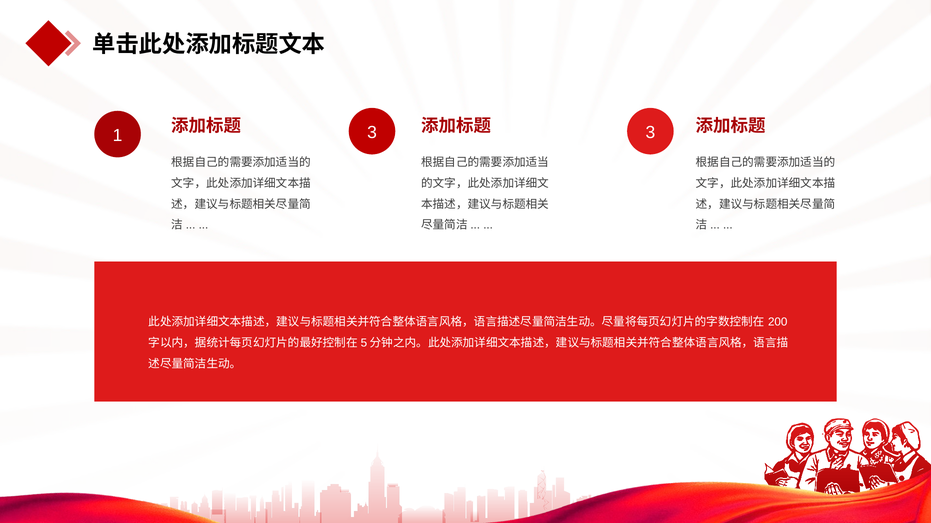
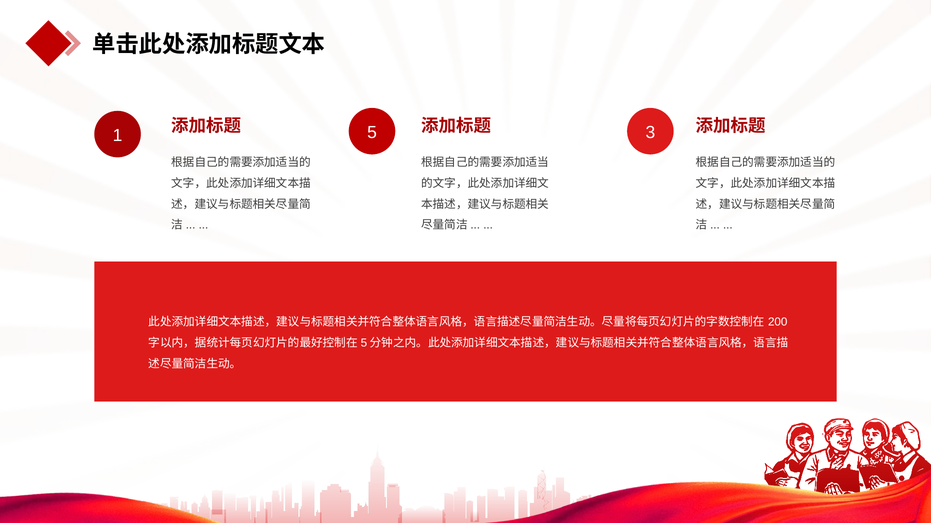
1 3: 3 -> 5
